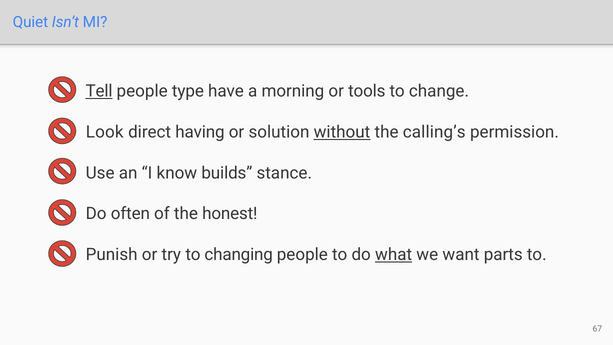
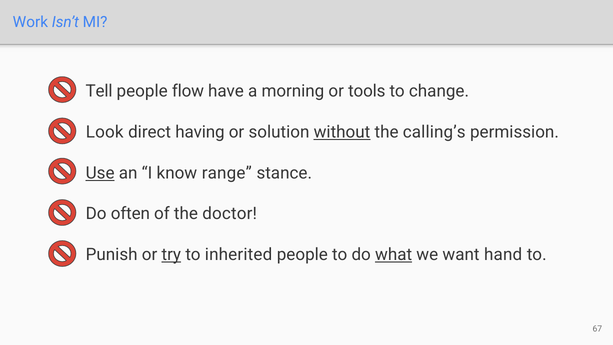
Quiet: Quiet -> Work
Tell underline: present -> none
type: type -> flow
Use underline: none -> present
builds: builds -> range
honest: honest -> doctor
try underline: none -> present
changing: changing -> inherited
parts: parts -> hand
